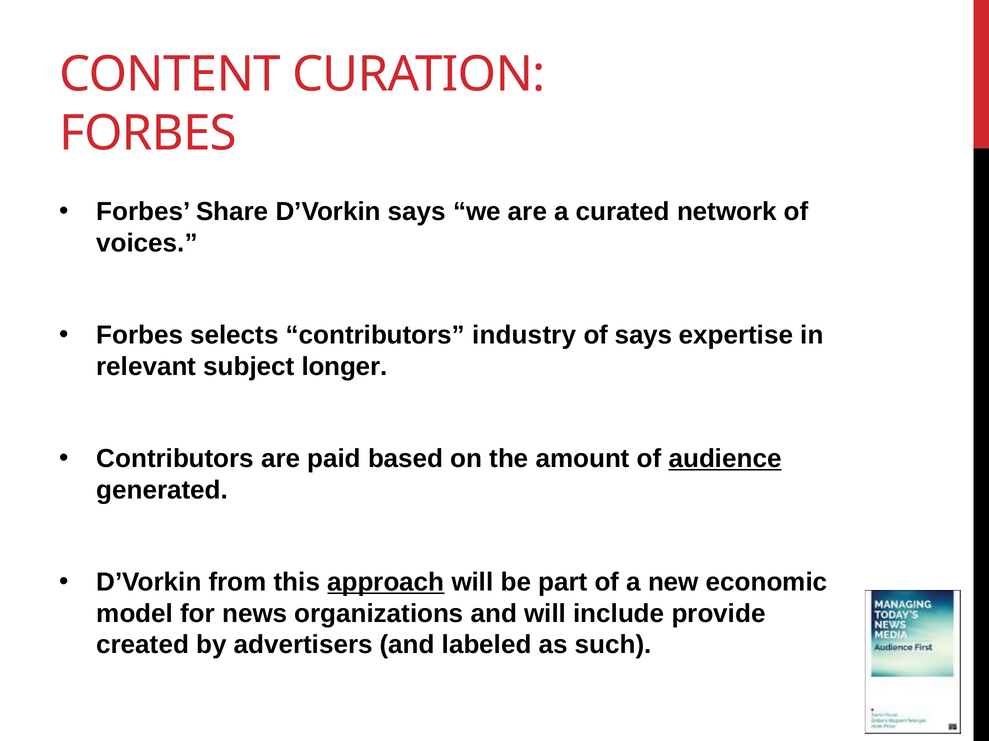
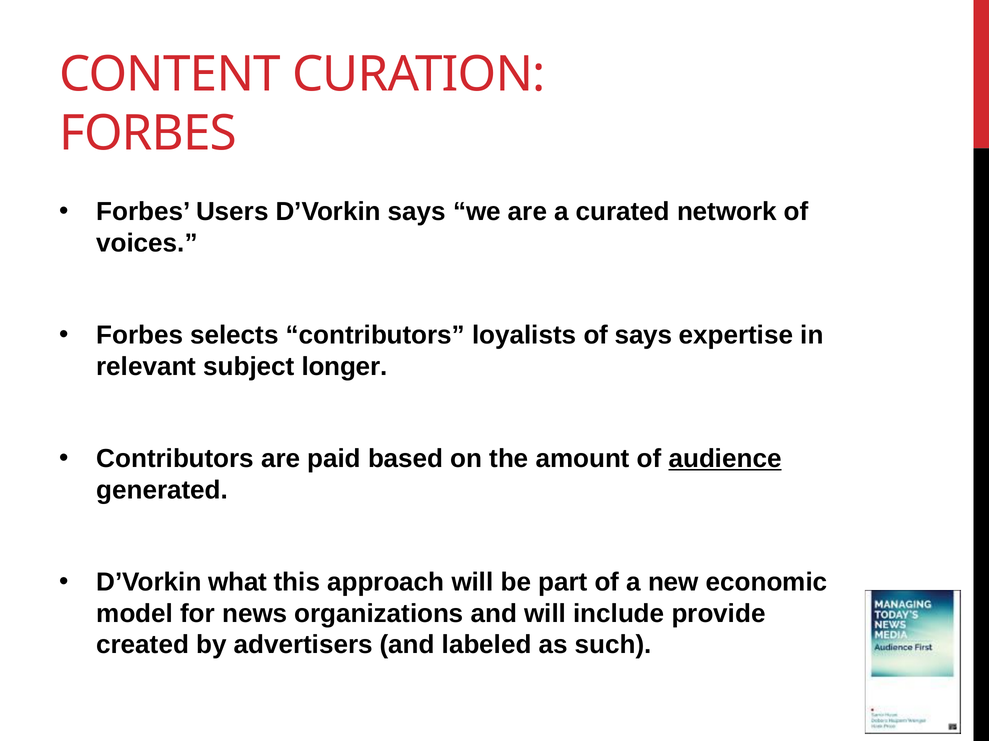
Share: Share -> Users
industry: industry -> loyalists
from: from -> what
approach underline: present -> none
